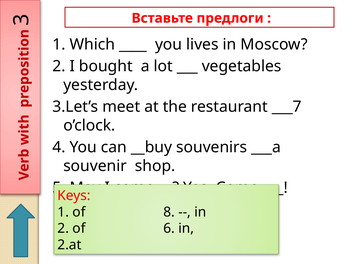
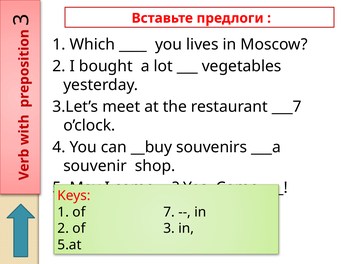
8: 8 -> 7
of 6: 6 -> 3
2.at: 2.at -> 5.at
